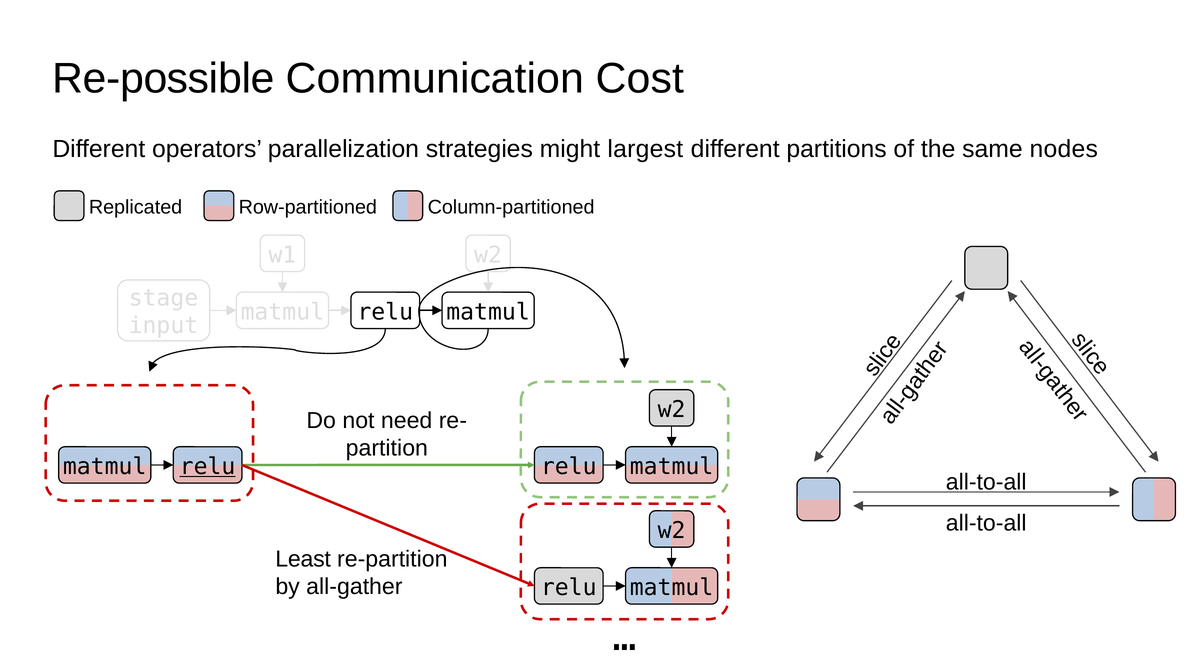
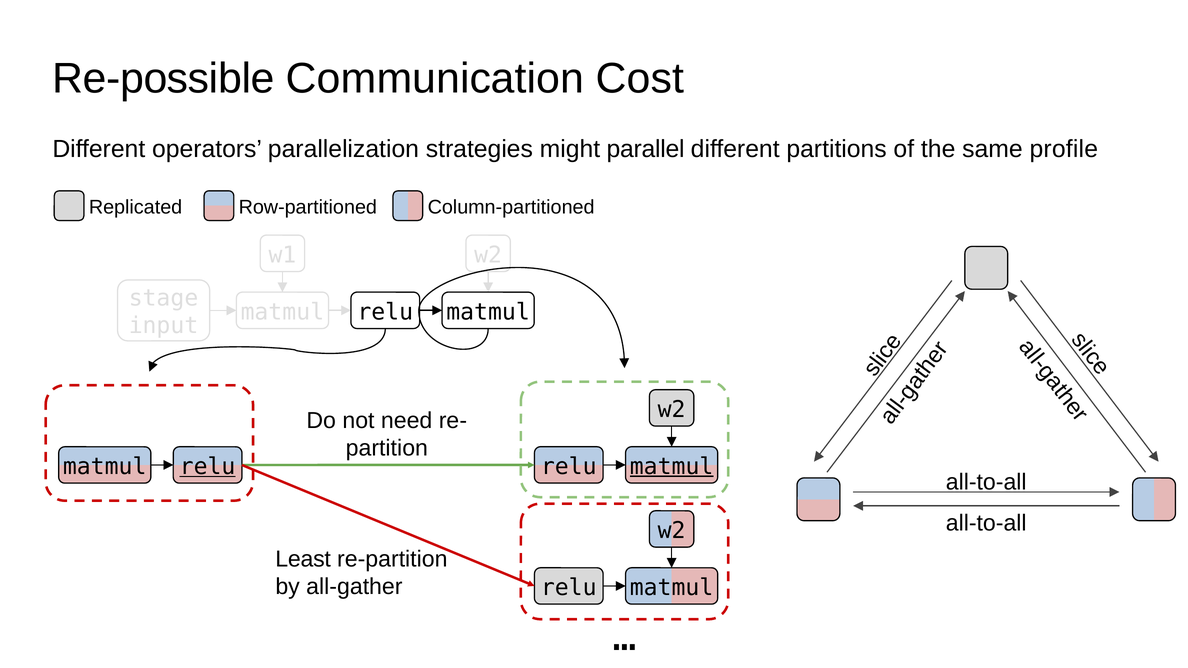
largest: largest -> parallel
nodes: nodes -> profile
matmul at (672, 467) underline: none -> present
